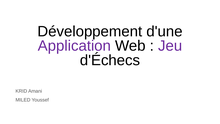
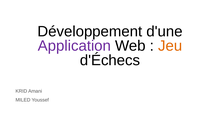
Jeu colour: purple -> orange
